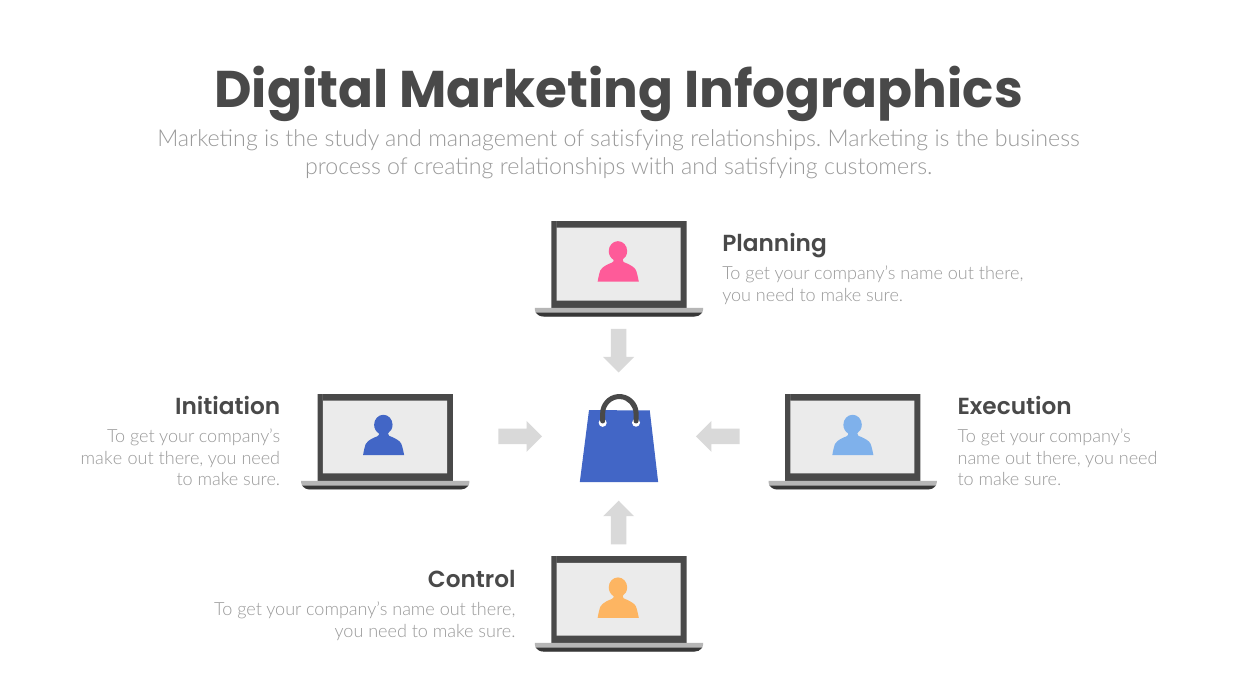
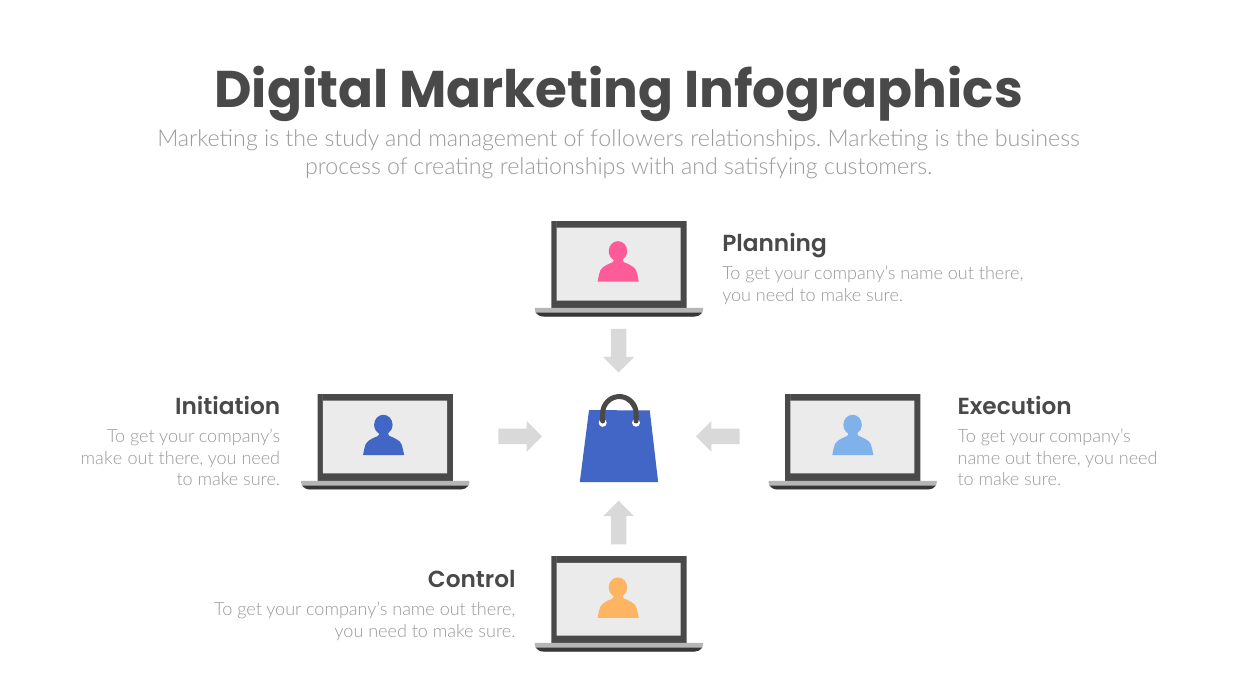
satisfying at (637, 139): satisfying -> followers
